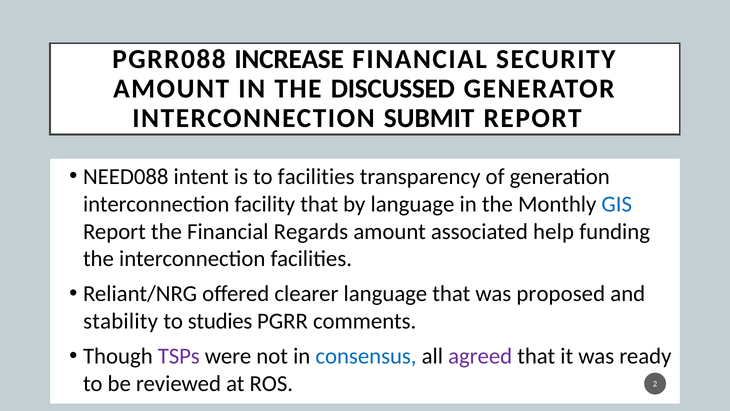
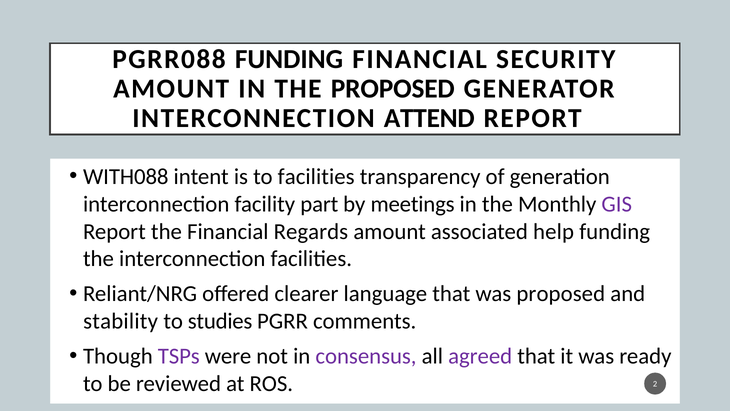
PGRR088 INCREASE: INCREASE -> FUNDING
THE DISCUSSED: DISCUSSED -> PROPOSED
SUBMIT: SUBMIT -> ATTEND
NEED088: NEED088 -> WITH088
facility that: that -> part
by language: language -> meetings
GIS colour: blue -> purple
consensus colour: blue -> purple
